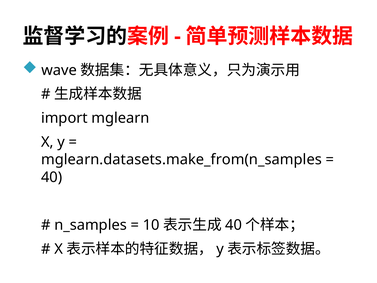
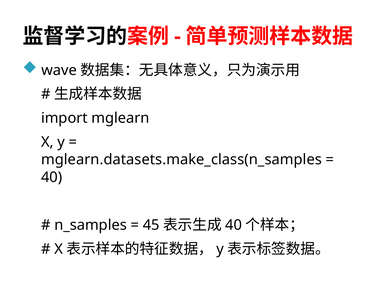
mglearn.datasets.make_from(n_samples: mglearn.datasets.make_from(n_samples -> mglearn.datasets.make_class(n_samples
10: 10 -> 45
